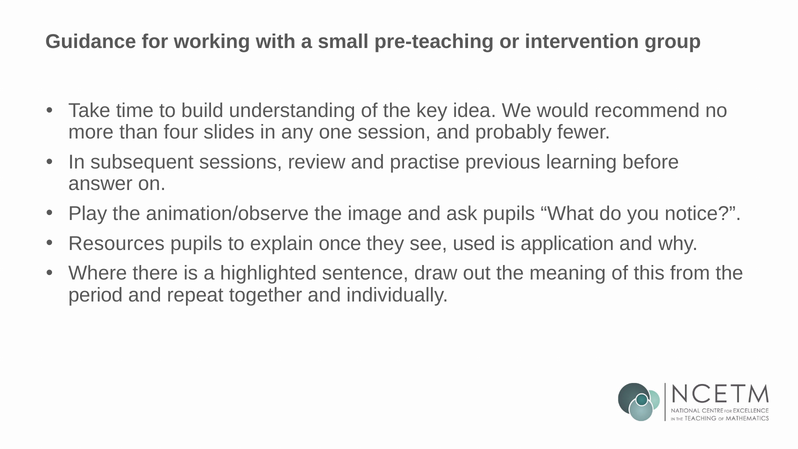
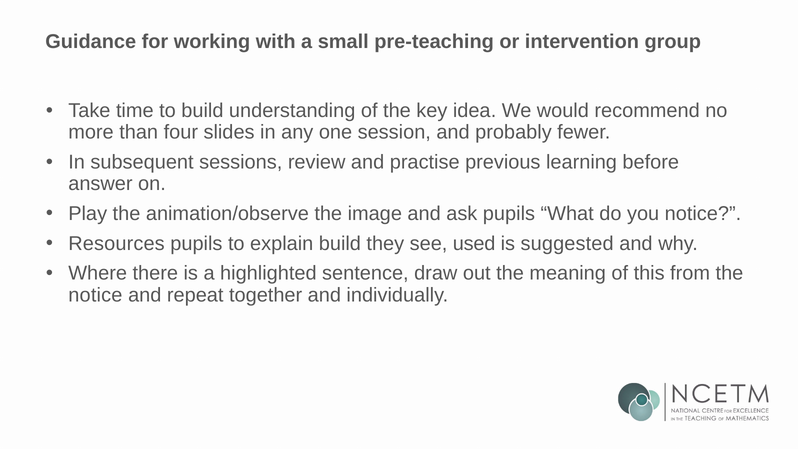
explain once: once -> build
application: application -> suggested
period at (96, 295): period -> notice
